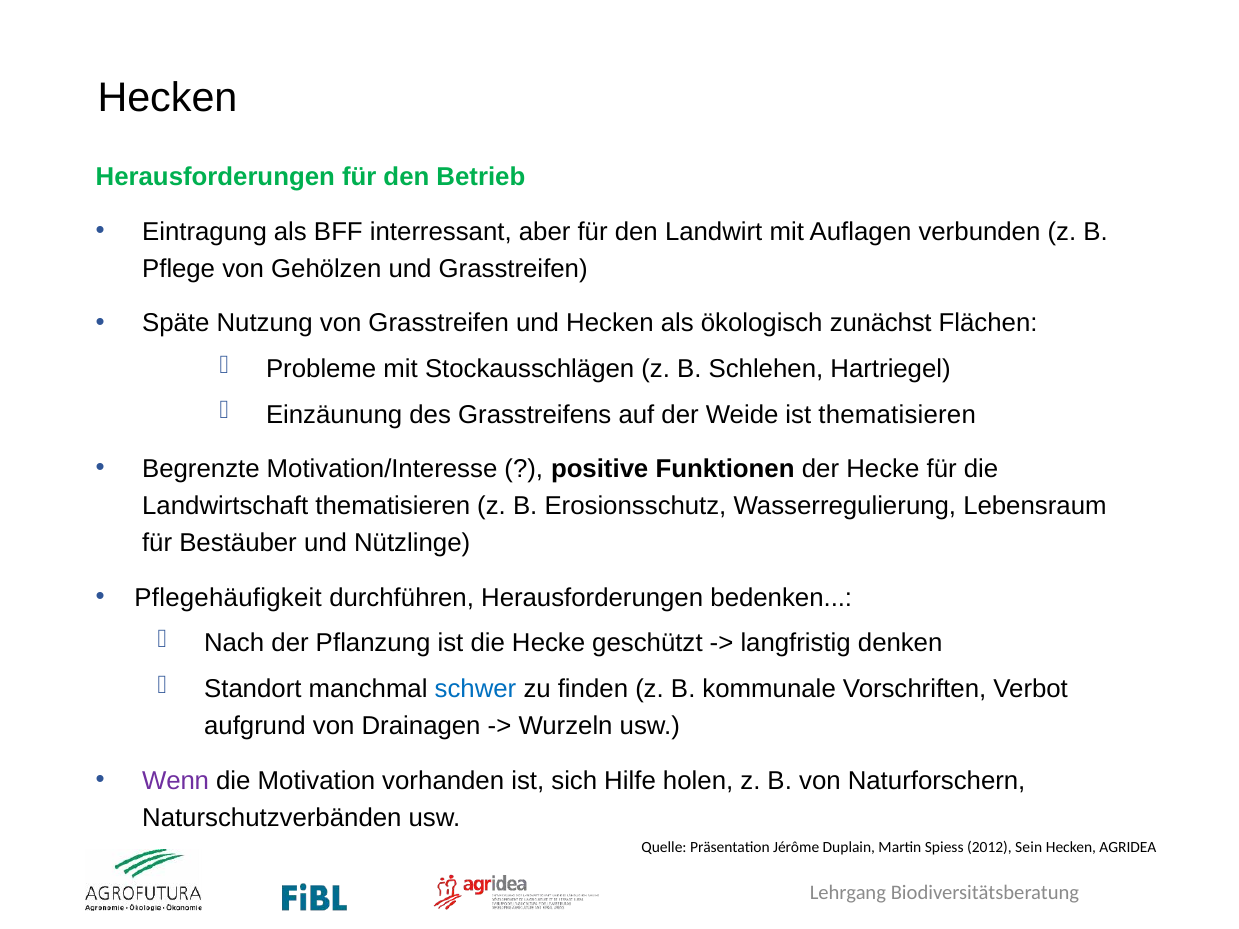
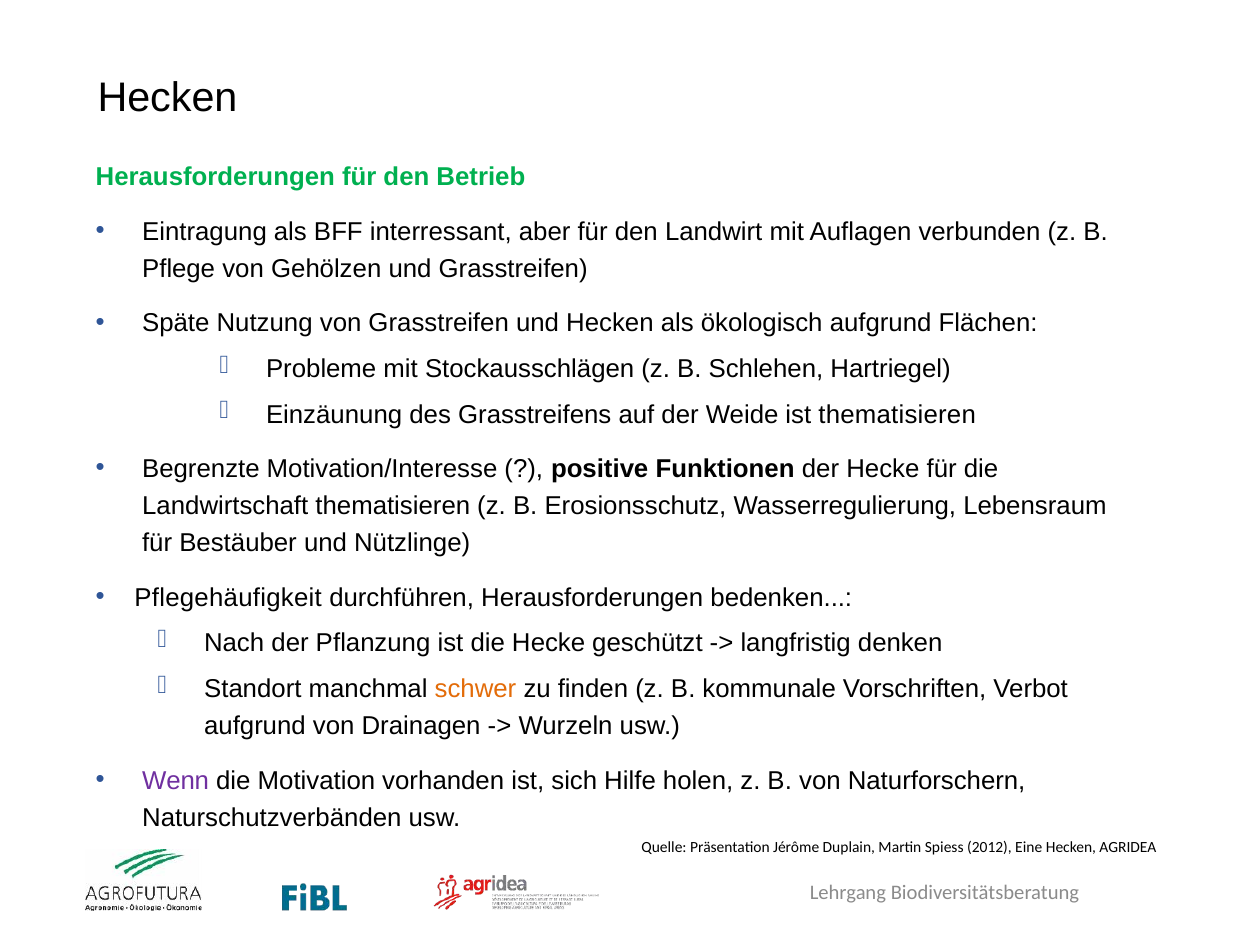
ökologisch zunächst: zunächst -> aufgrund
schwer colour: blue -> orange
Sein: Sein -> Eine
